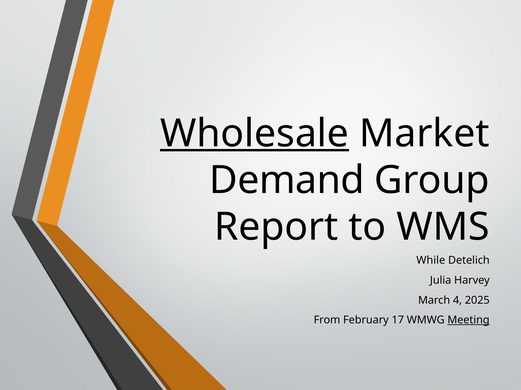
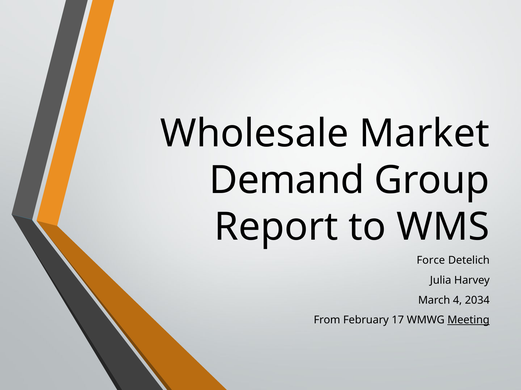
Wholesale underline: present -> none
While: While -> Force
2025: 2025 -> 2034
